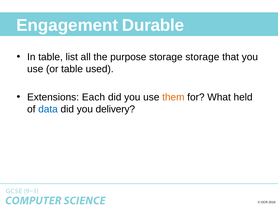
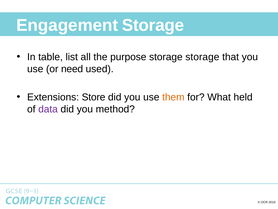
Engagement Durable: Durable -> Storage
or table: table -> need
Each: Each -> Store
data colour: blue -> purple
delivery: delivery -> method
